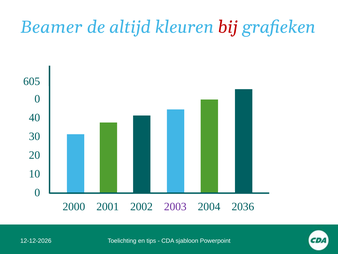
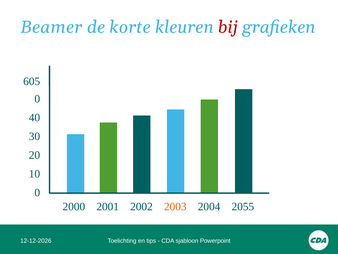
altijd: altijd -> korte
2003 colour: purple -> orange
2036: 2036 -> 2055
